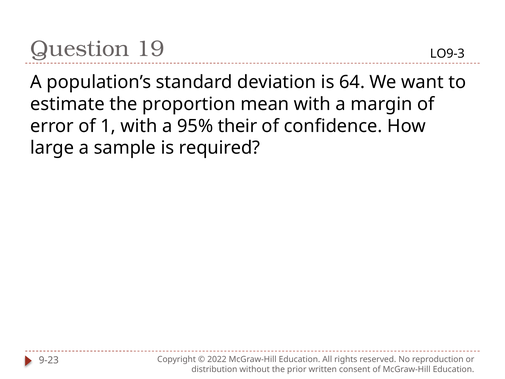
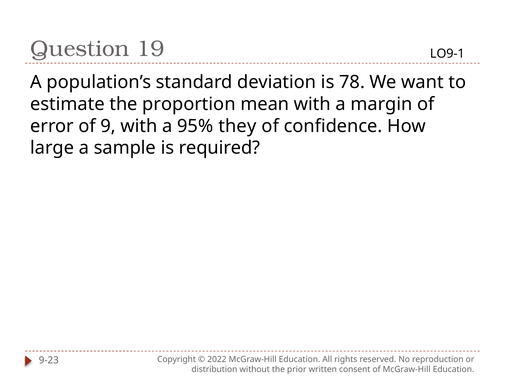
LO9-3: LO9-3 -> LO9-1
64: 64 -> 78
1: 1 -> 9
their: their -> they
